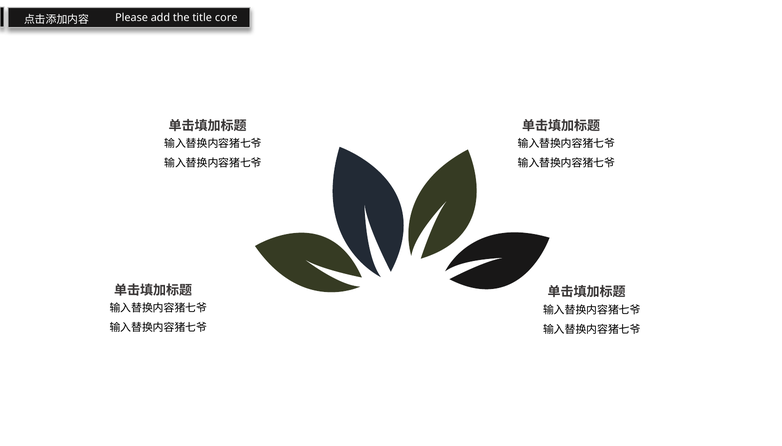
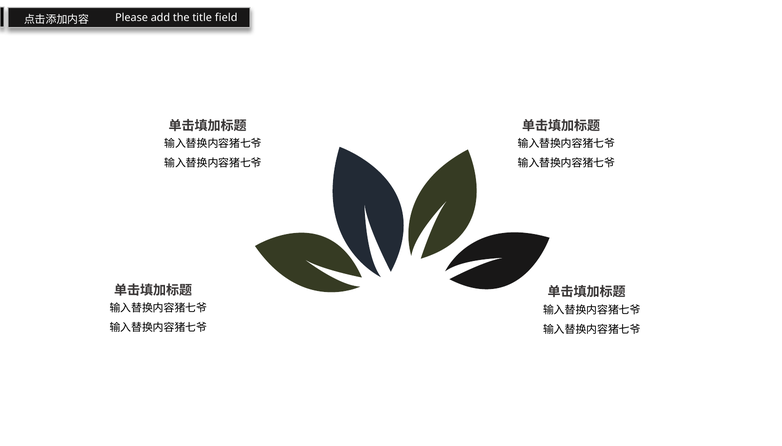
core: core -> field
